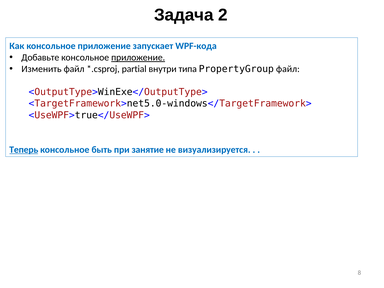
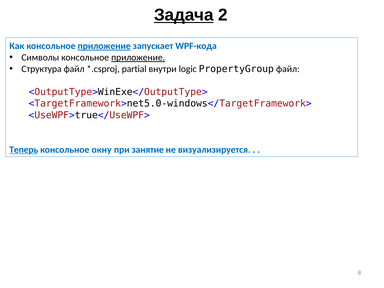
Задача underline: none -> present
приложение at (104, 46) underline: none -> present
Добавьте: Добавьте -> Символы
Изменить: Изменить -> Структура
типа: типа -> logic
быть: быть -> окну
